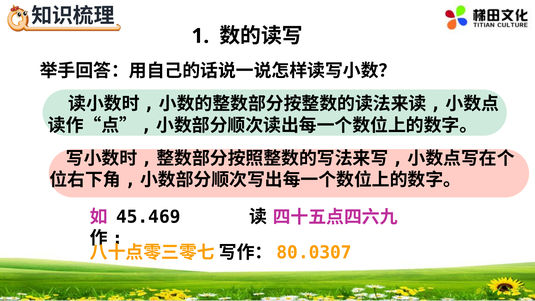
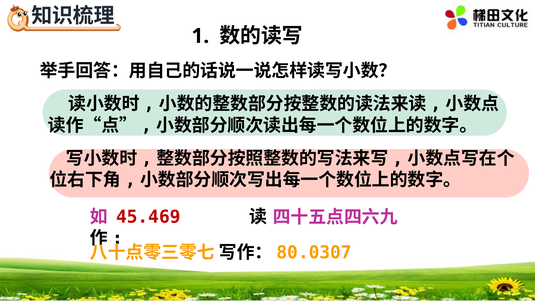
45.469 colour: black -> red
